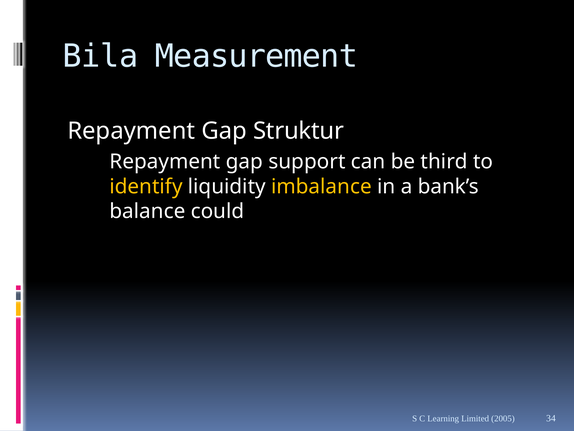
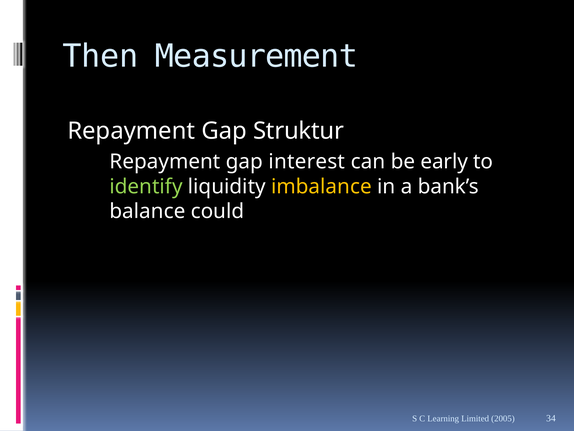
Bila: Bila -> Then
support: support -> interest
third: third -> early
identify colour: yellow -> light green
